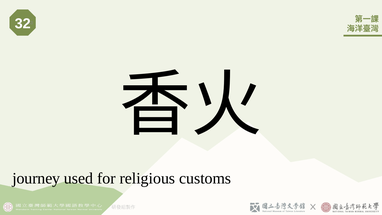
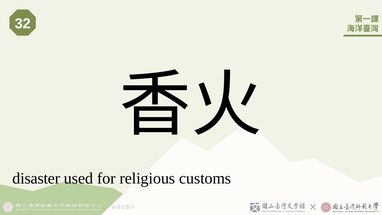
journey: journey -> disaster
